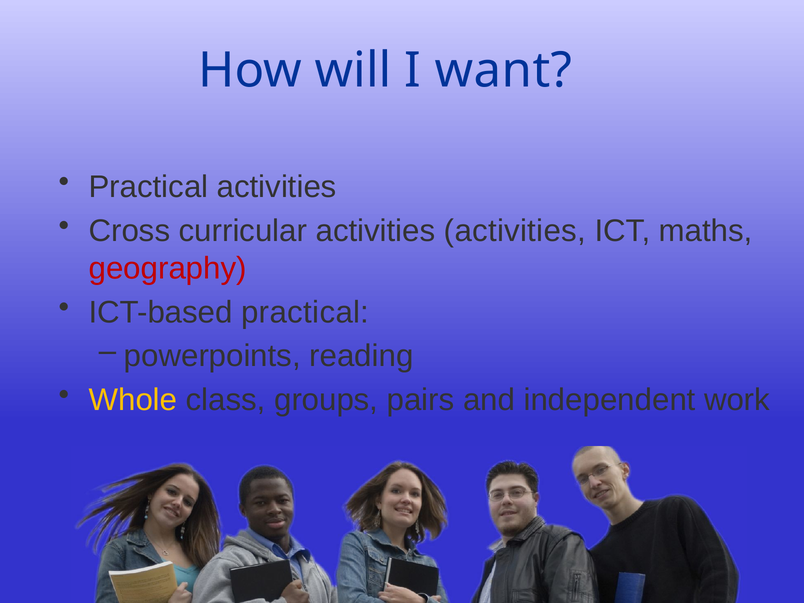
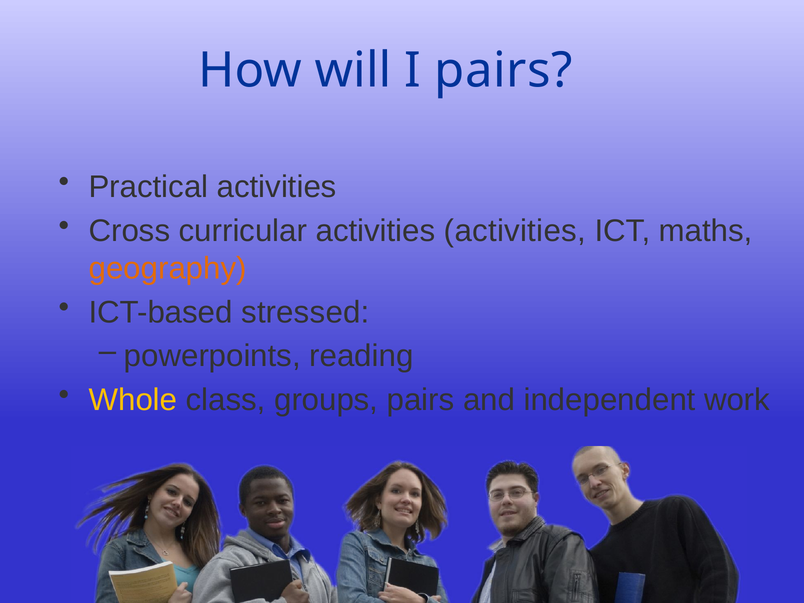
I want: want -> pairs
geography colour: red -> orange
ICT-based practical: practical -> stressed
